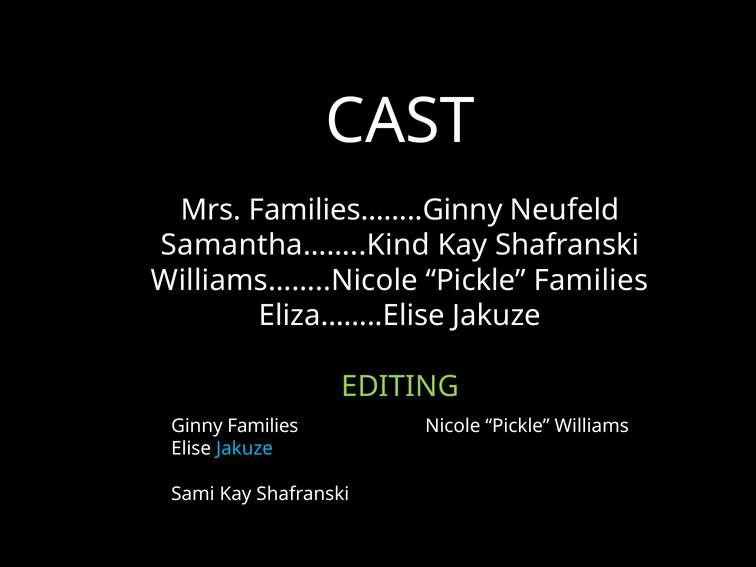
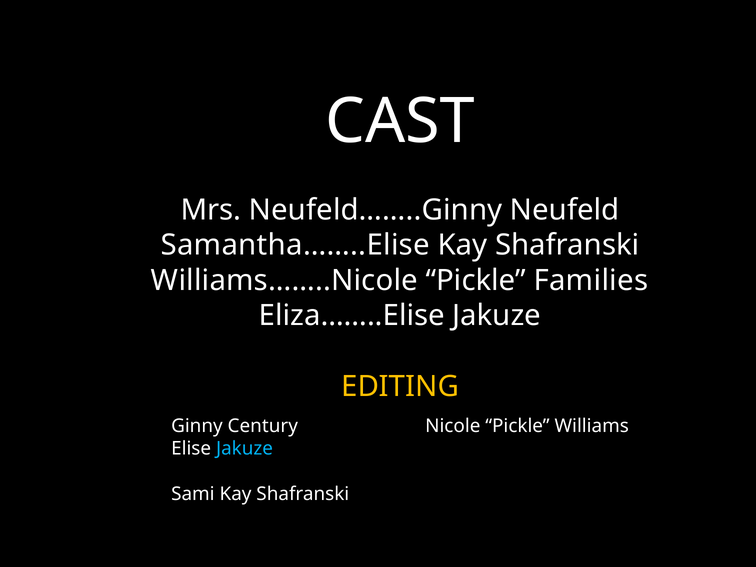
Families……..Ginny: Families……..Ginny -> Neufeld……..Ginny
Samantha……..Kind: Samantha……..Kind -> Samantha……..Elise
EDITING colour: light green -> yellow
Ginny Families: Families -> Century
